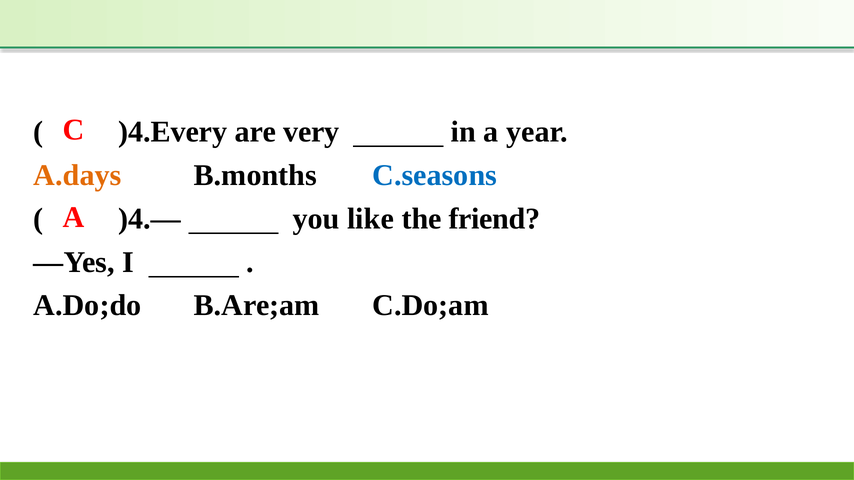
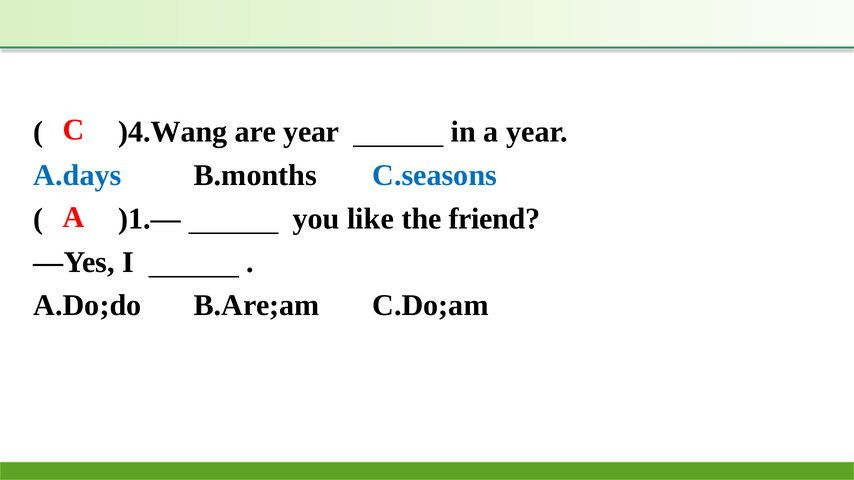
)4.Every: )4.Every -> )4.Wang
are very: very -> year
A.days colour: orange -> blue
)4.—: )4.— -> )1.—
